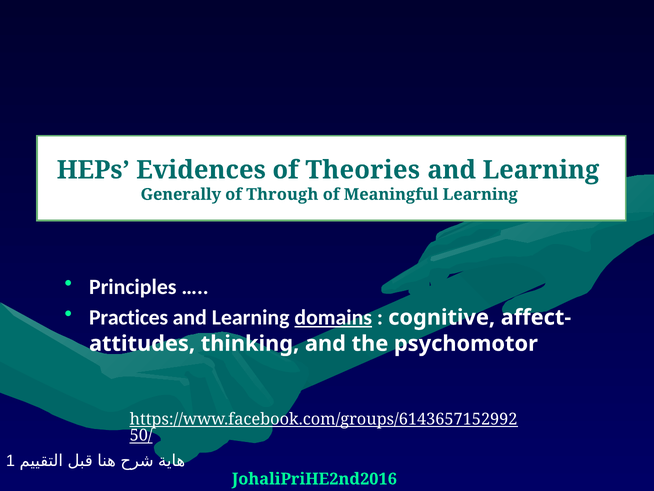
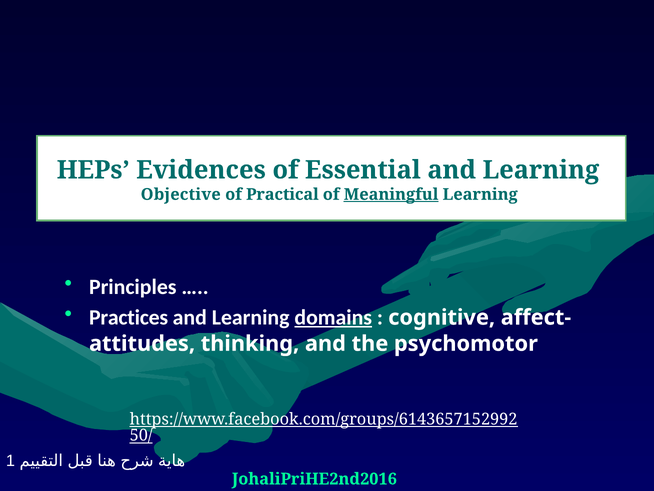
Theories: Theories -> Essential
Generally: Generally -> Objective
Through: Through -> Practical
Meaningful underline: none -> present
